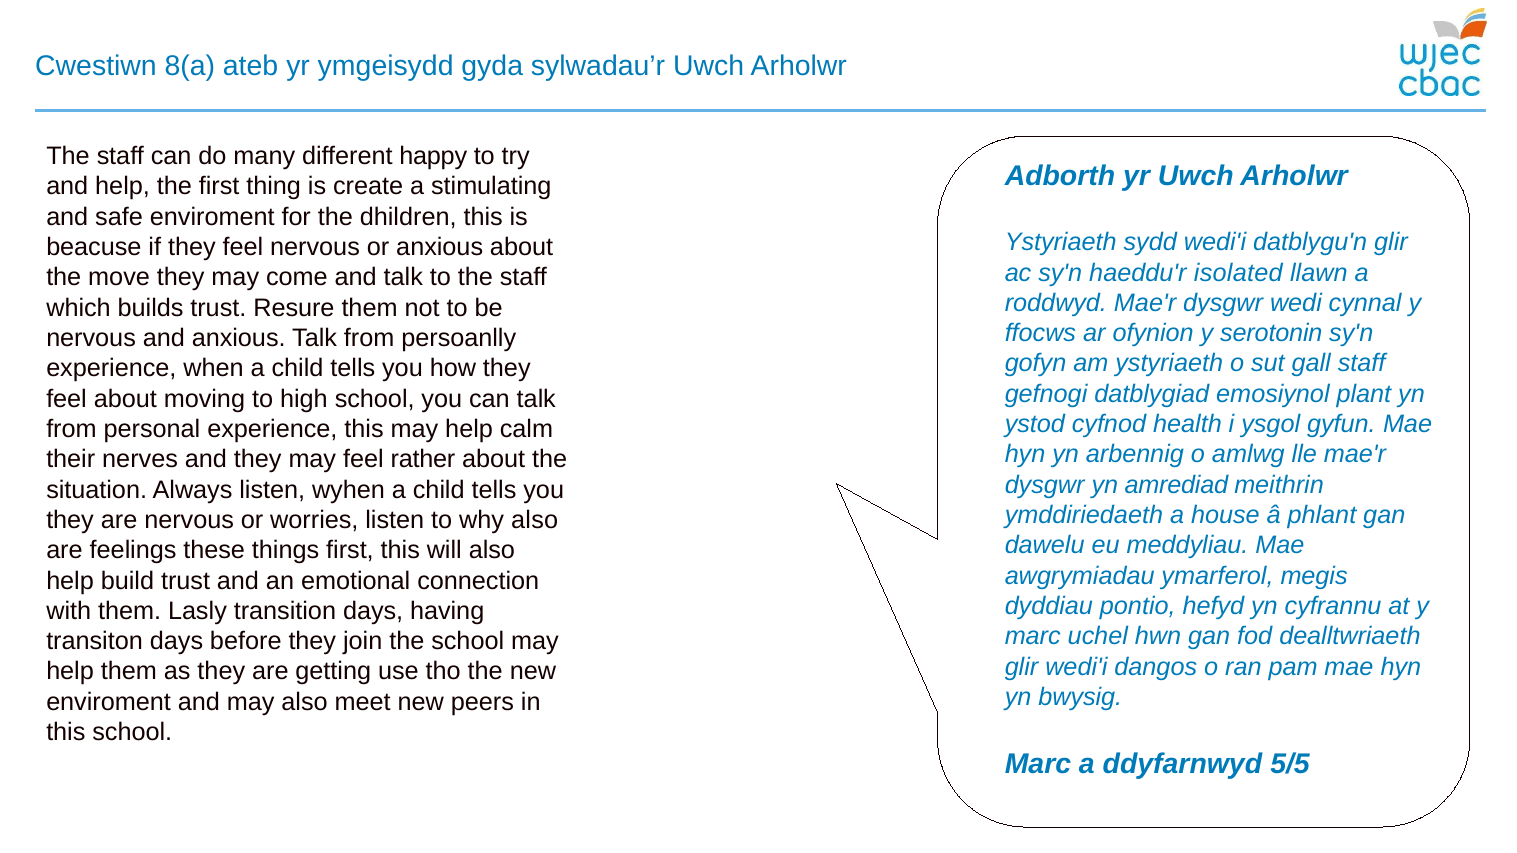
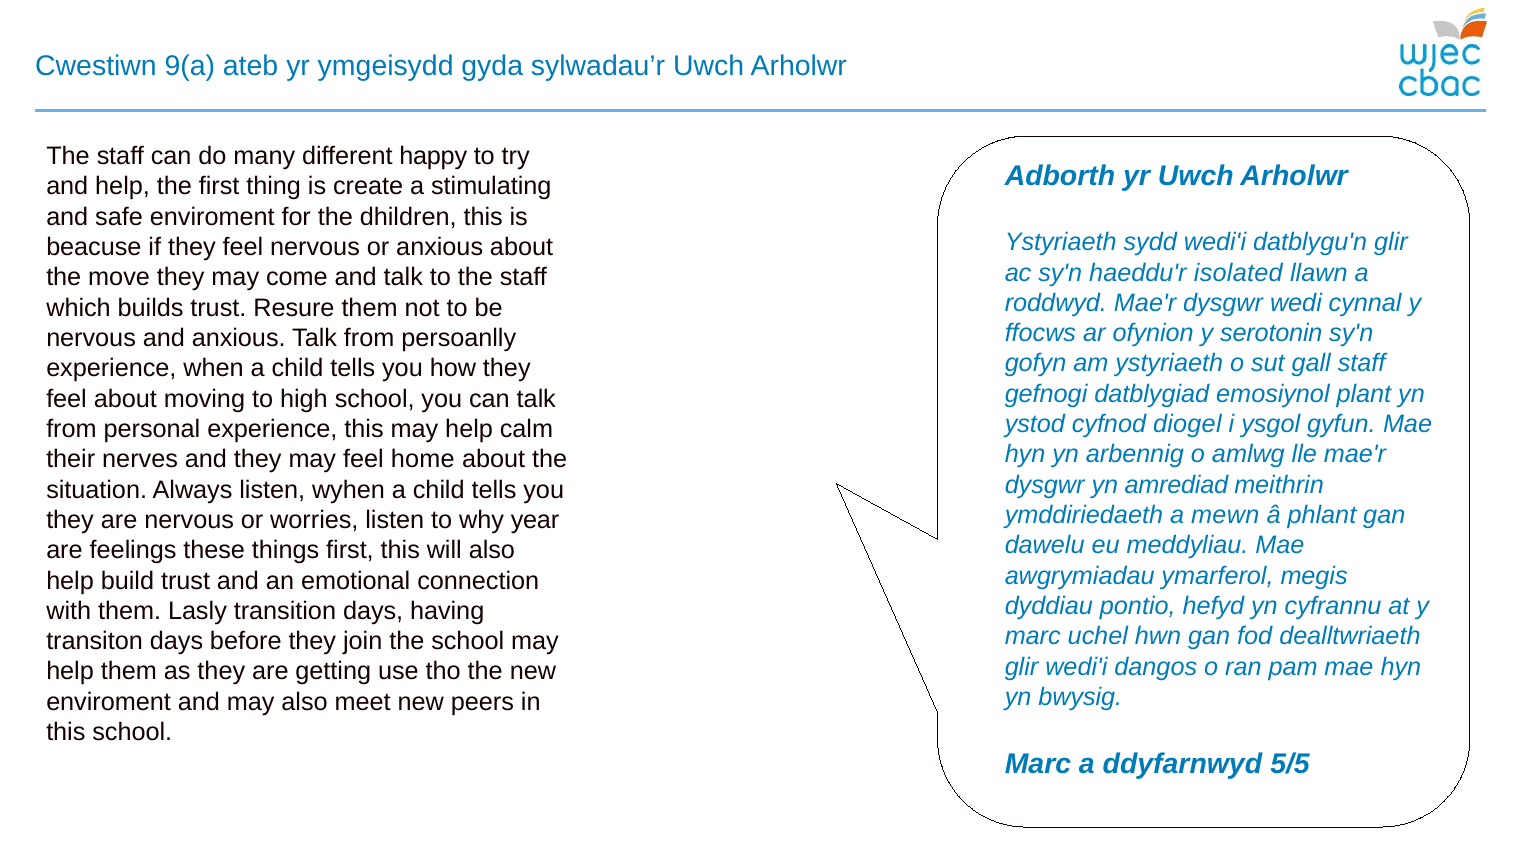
8(a: 8(a -> 9(a
health: health -> diogel
rather: rather -> home
house: house -> mewn
why also: also -> year
